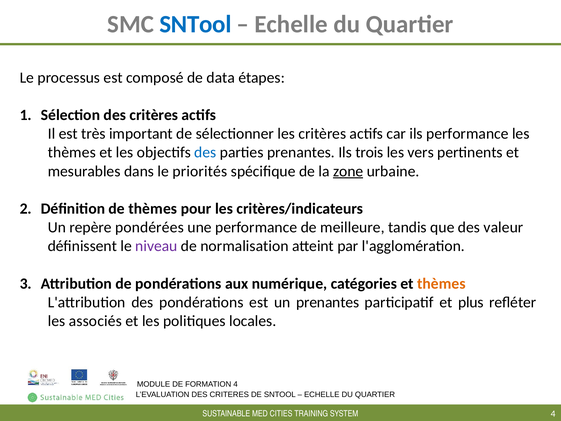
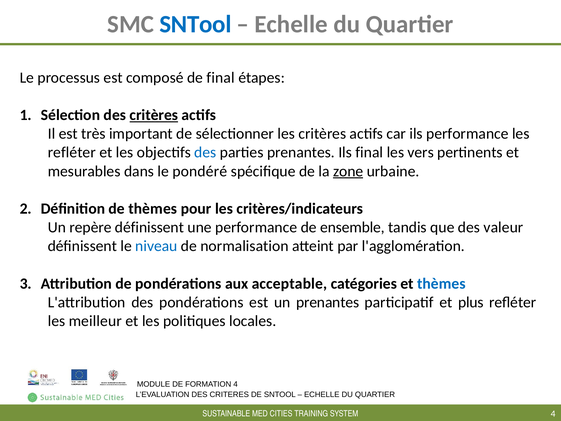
de data: data -> final
critères at (154, 115) underline: none -> present
thèmes at (72, 152): thèmes -> refléter
Ils trois: trois -> final
priorités: priorités -> pondéré
repère pondérées: pondérées -> définissent
meilleure: meilleure -> ensemble
niveau colour: purple -> blue
numérique: numérique -> acceptable
thèmes at (441, 283) colour: orange -> blue
associés: associés -> meilleur
